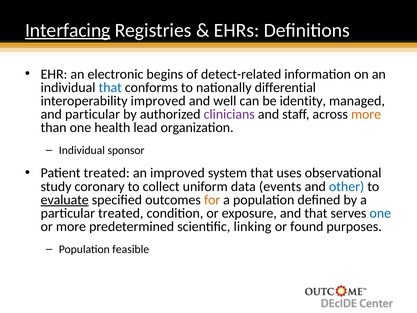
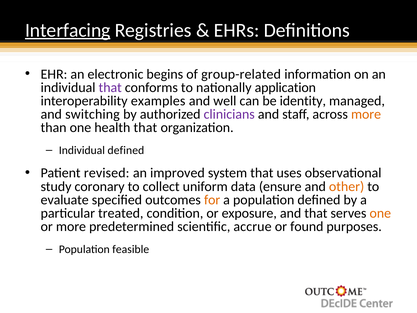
detect-related: detect-related -> group-related
that at (110, 88) colour: blue -> purple
differential: differential -> application
interoperability improved: improved -> examples
and particular: particular -> switching
health lead: lead -> that
Individual sponsor: sponsor -> defined
Patient treated: treated -> revised
events: events -> ensure
other colour: blue -> orange
evaluate underline: present -> none
one at (380, 213) colour: blue -> orange
linking: linking -> accrue
